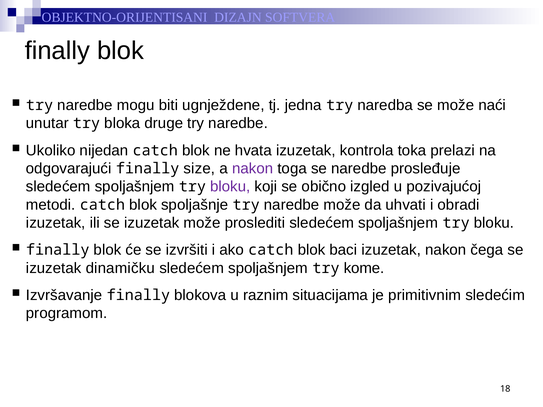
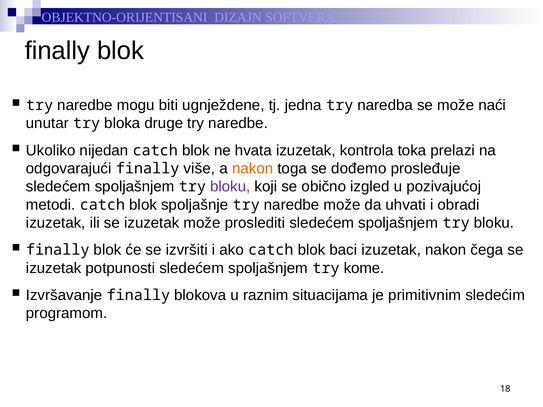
size: size -> više
nakon at (253, 169) colour: purple -> orange
se naredbe: naredbe -> dođemo
dinamičku: dinamičku -> potpunosti
